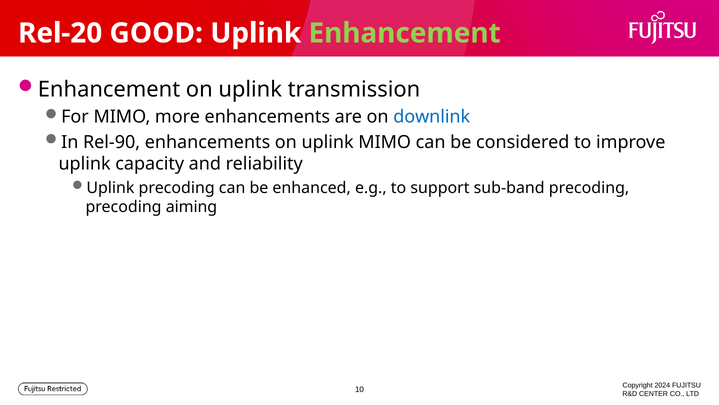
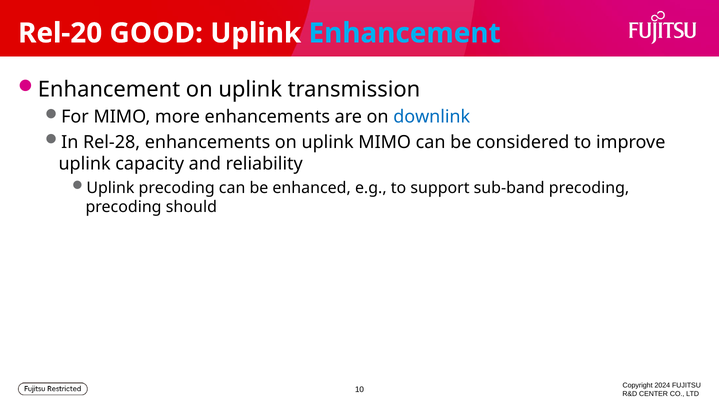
Enhancement at (405, 33) colour: light green -> light blue
Rel-90: Rel-90 -> Rel-28
aiming: aiming -> should
